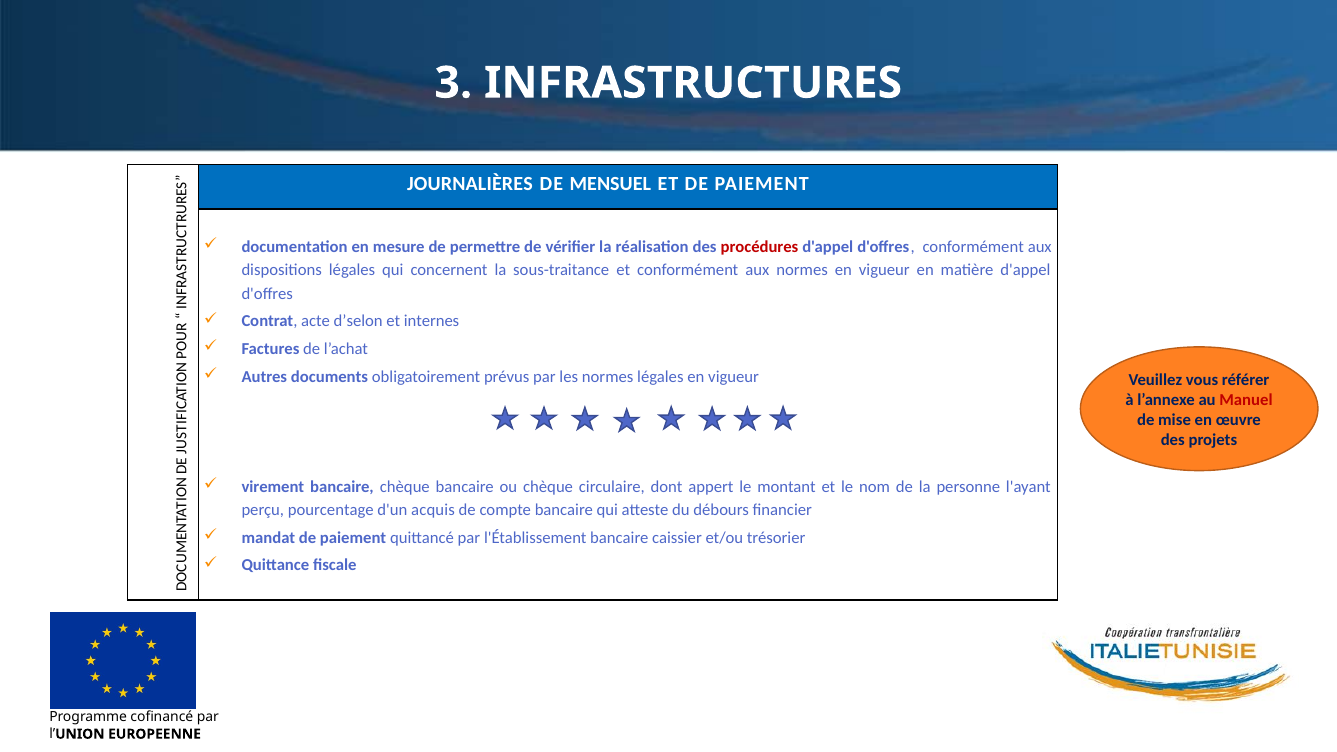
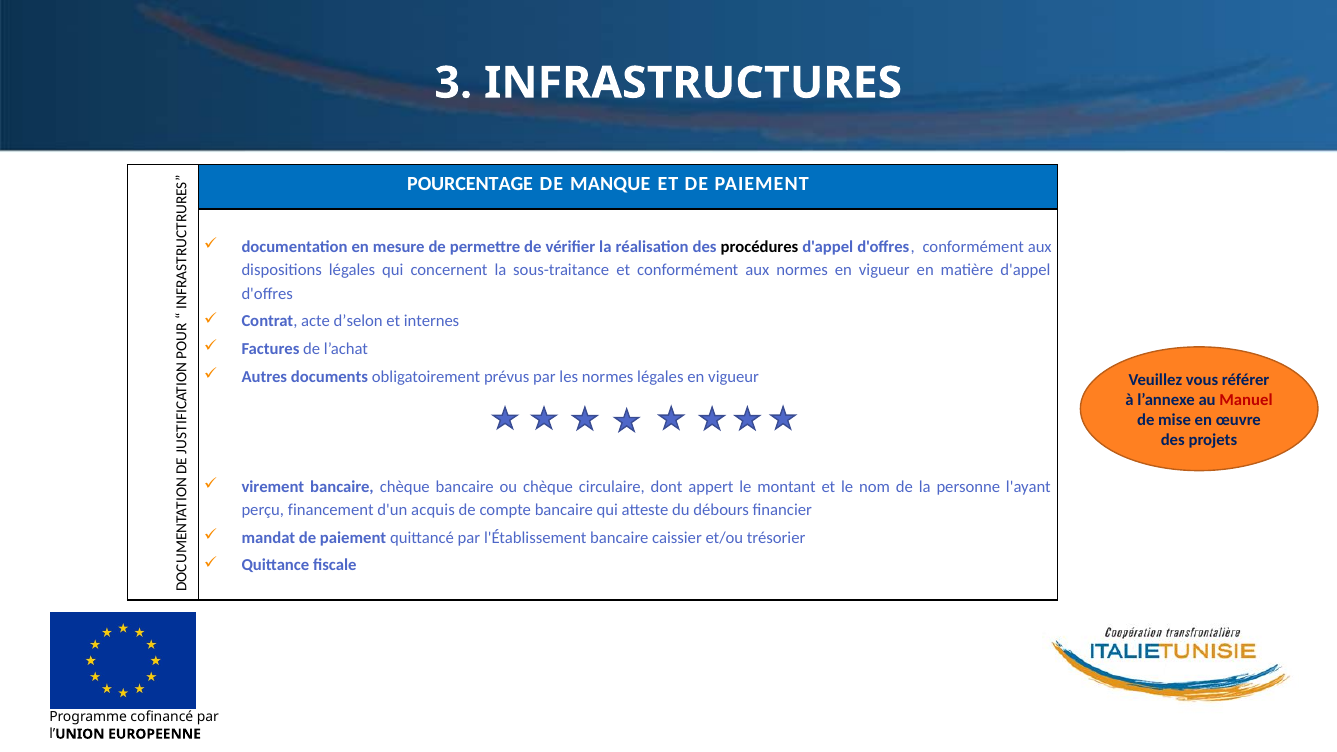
JOURNALIÈRES: JOURNALIÈRES -> POURCENTAGE
MENSUEL: MENSUEL -> MANQUE
procédures colour: red -> black
pourcentage: pourcentage -> financement
